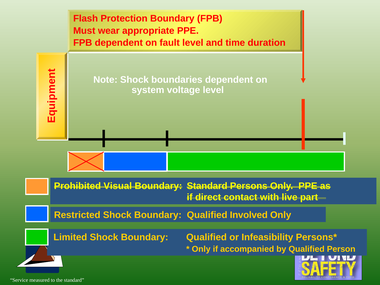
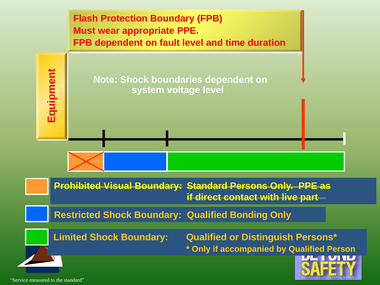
Involved: Involved -> Bonding
Infeasibility: Infeasibility -> Distinguish
